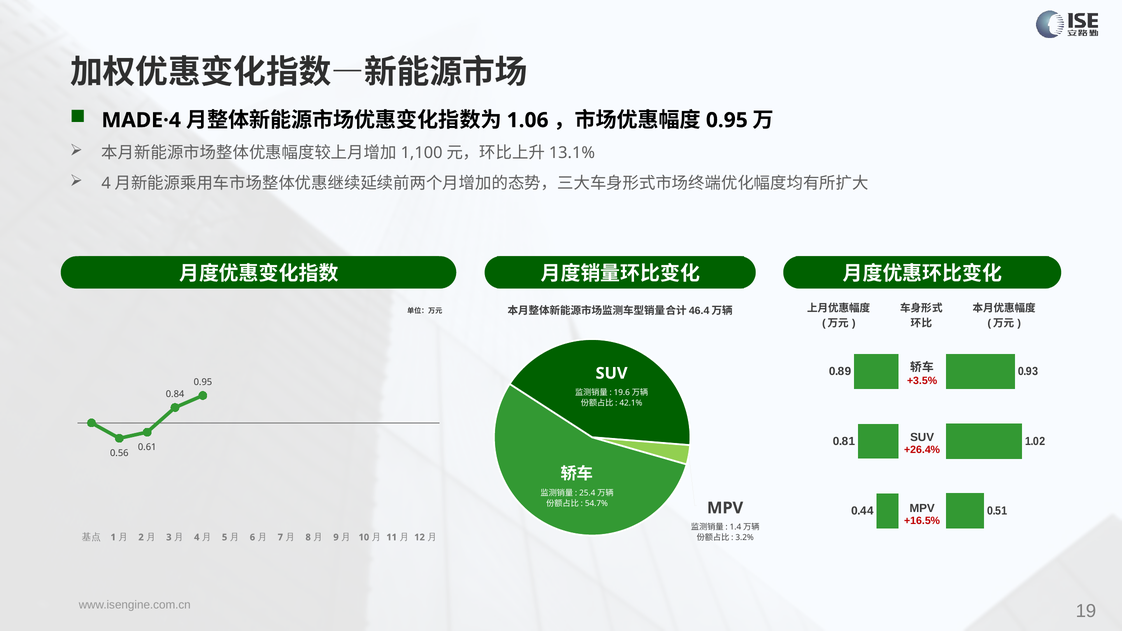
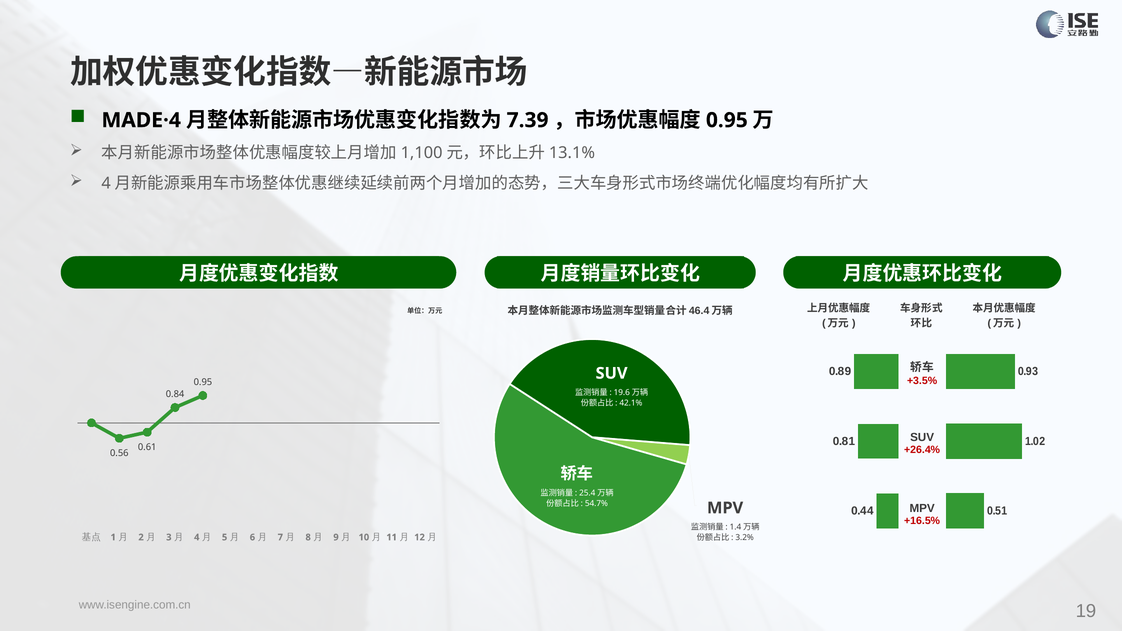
1.06: 1.06 -> 7.39
